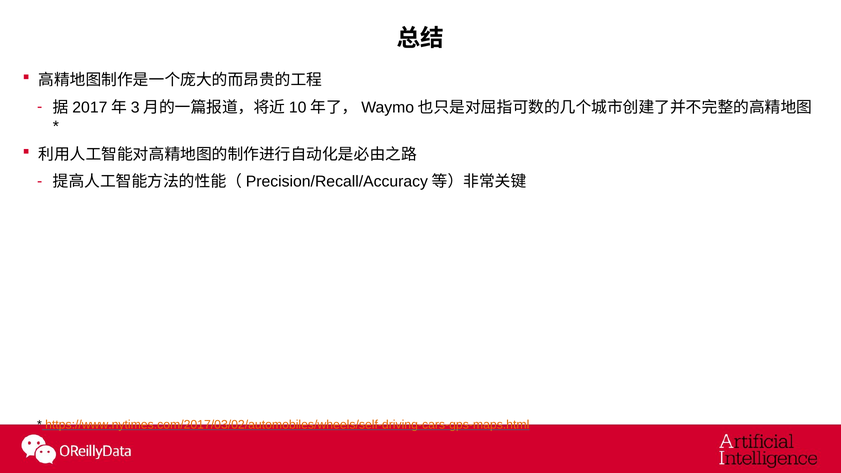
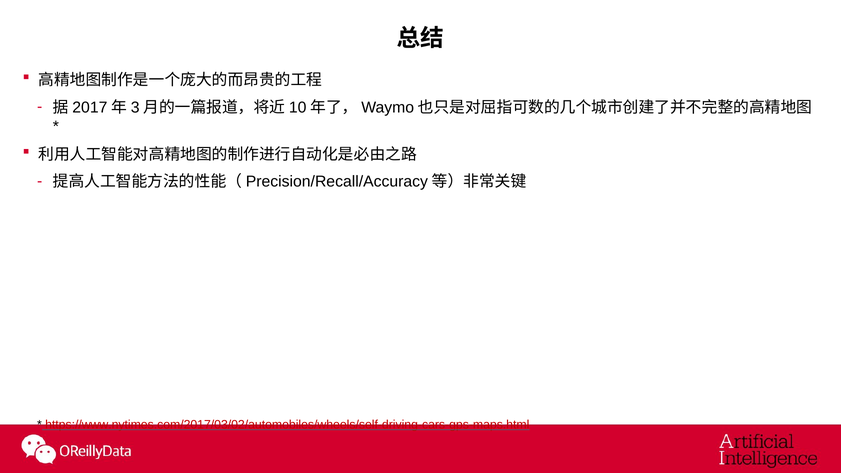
https://www.nytimes.com/2017/03/02/automobiles/wheels/self-driving-cars-gps-maps.html colour: orange -> red
